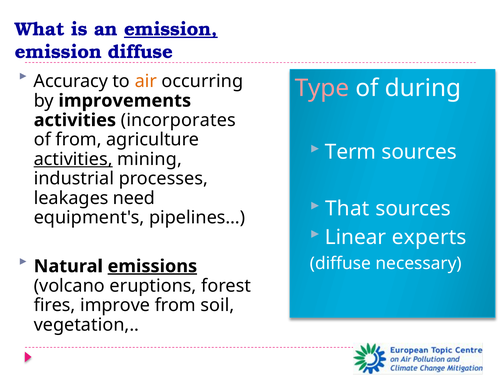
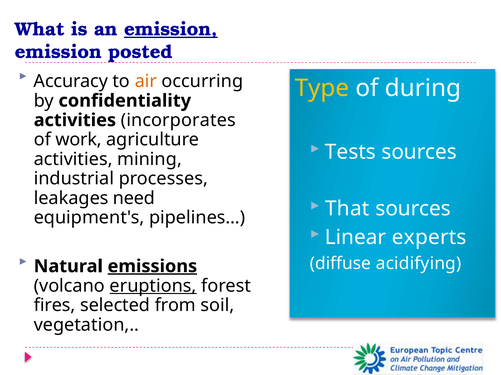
emission diffuse: diffuse -> posted
Type colour: pink -> yellow
improvements: improvements -> confidentiality
of from: from -> work
Term: Term -> Tests
activities at (73, 159) underline: present -> none
necessary: necessary -> acidifying
eruptions underline: none -> present
improve: improve -> selected
